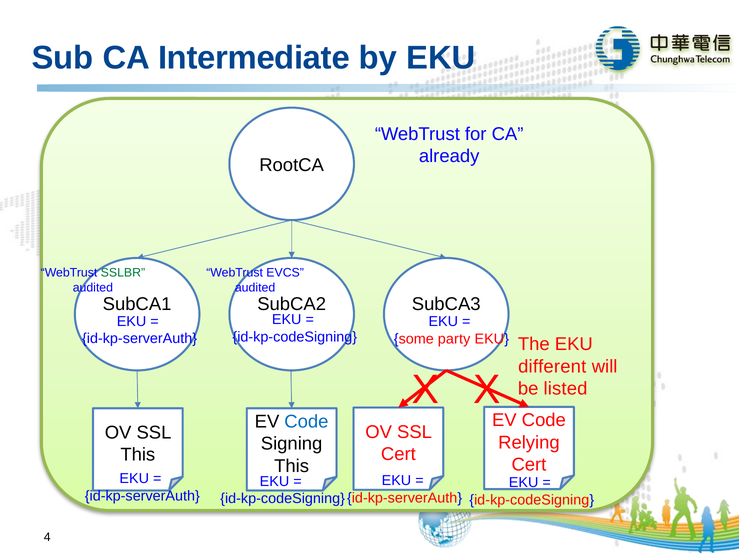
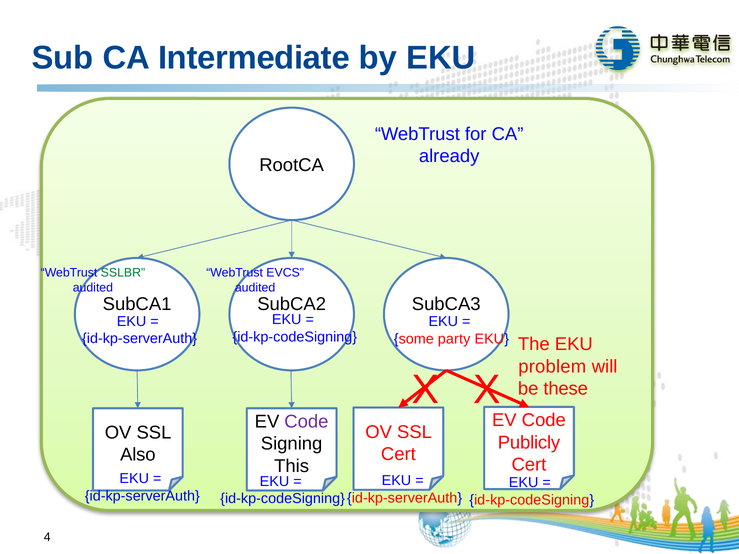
different: different -> problem
listed: listed -> these
Code at (306, 422) colour: blue -> purple
Relying: Relying -> Publicly
This at (138, 455): This -> Also
